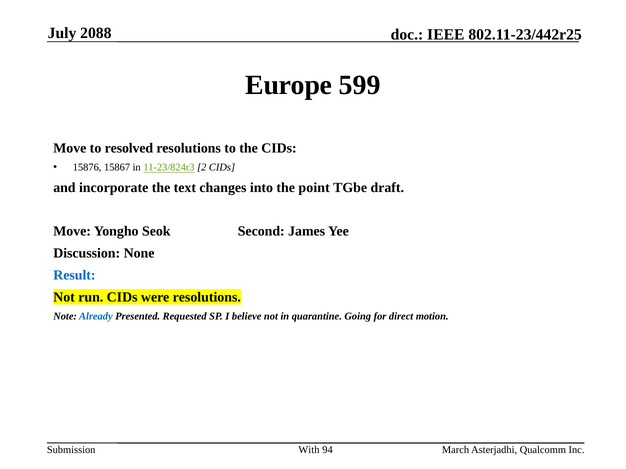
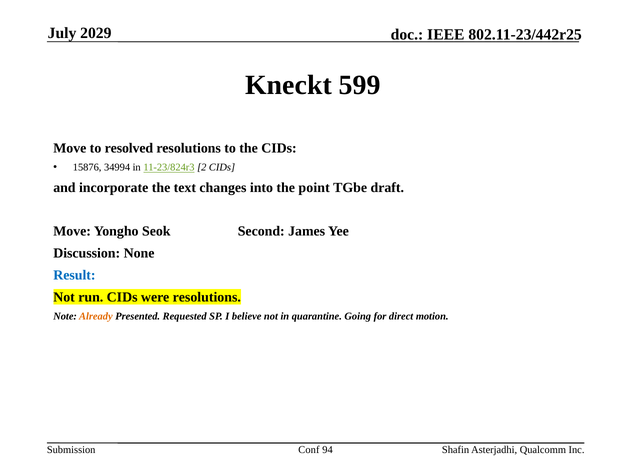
2088: 2088 -> 2029
Europe: Europe -> Kneckt
15867: 15867 -> 34994
Already colour: blue -> orange
With: With -> Conf
March: March -> Shafin
